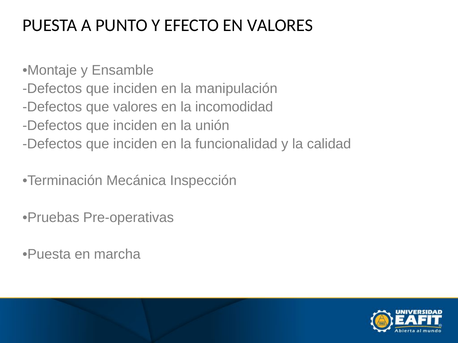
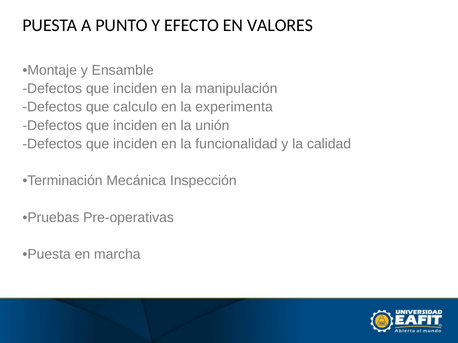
que valores: valores -> calculo
incomodidad: incomodidad -> experimenta
